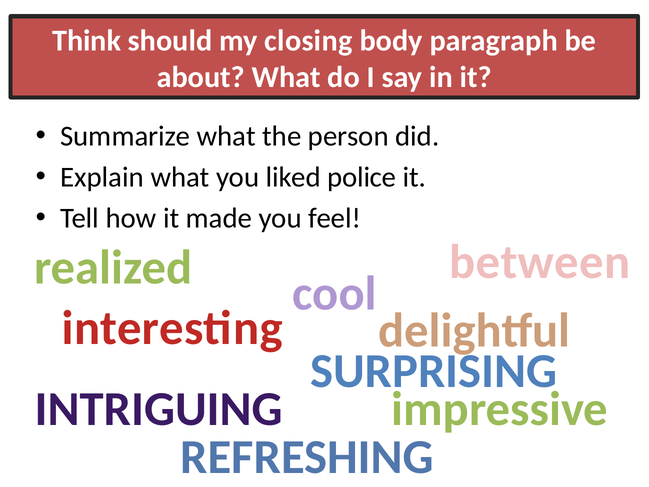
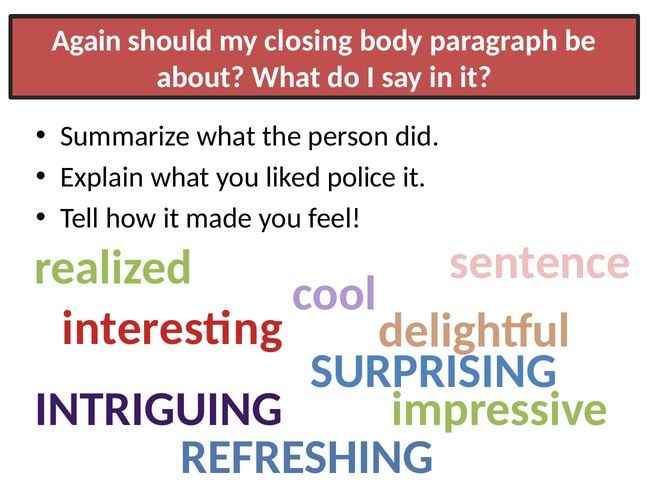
Think: Think -> Again
between: between -> sentence
